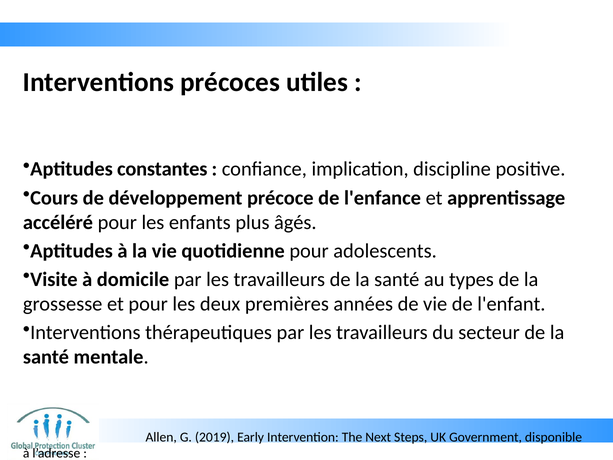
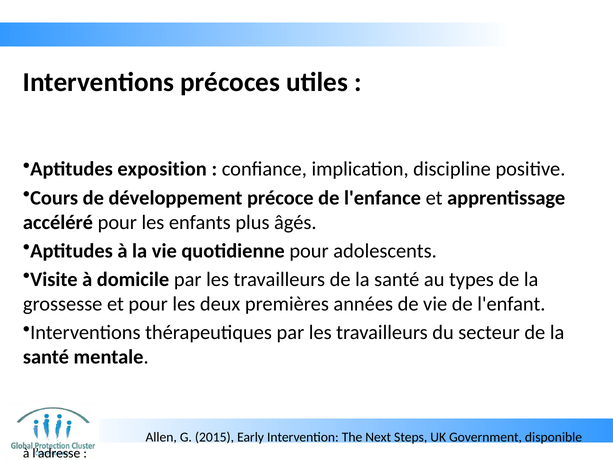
constantes: constantes -> exposition
2019: 2019 -> 2015
